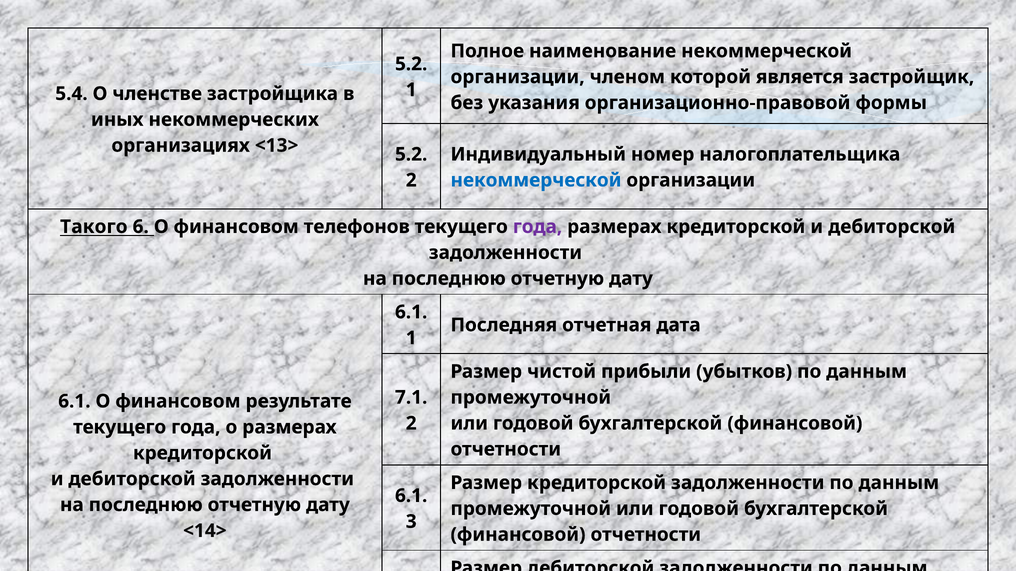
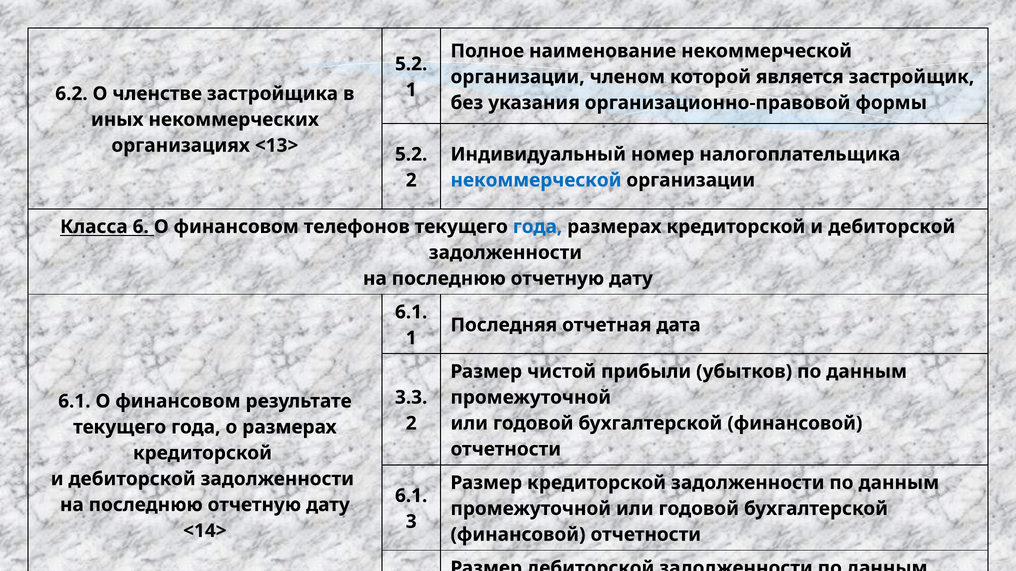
5.4: 5.4 -> 6.2
Такого: Такого -> Класса
года at (537, 227) colour: purple -> blue
7.1: 7.1 -> 3.3
